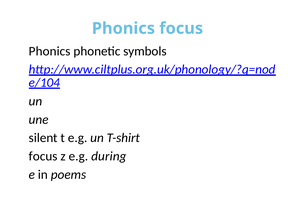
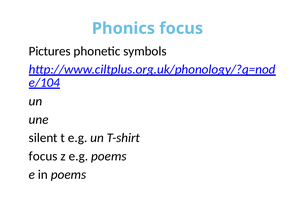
Phonics at (50, 51): Phonics -> Pictures
e.g during: during -> poems
